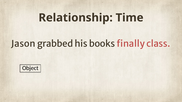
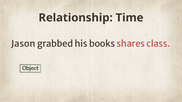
finally: finally -> shares
